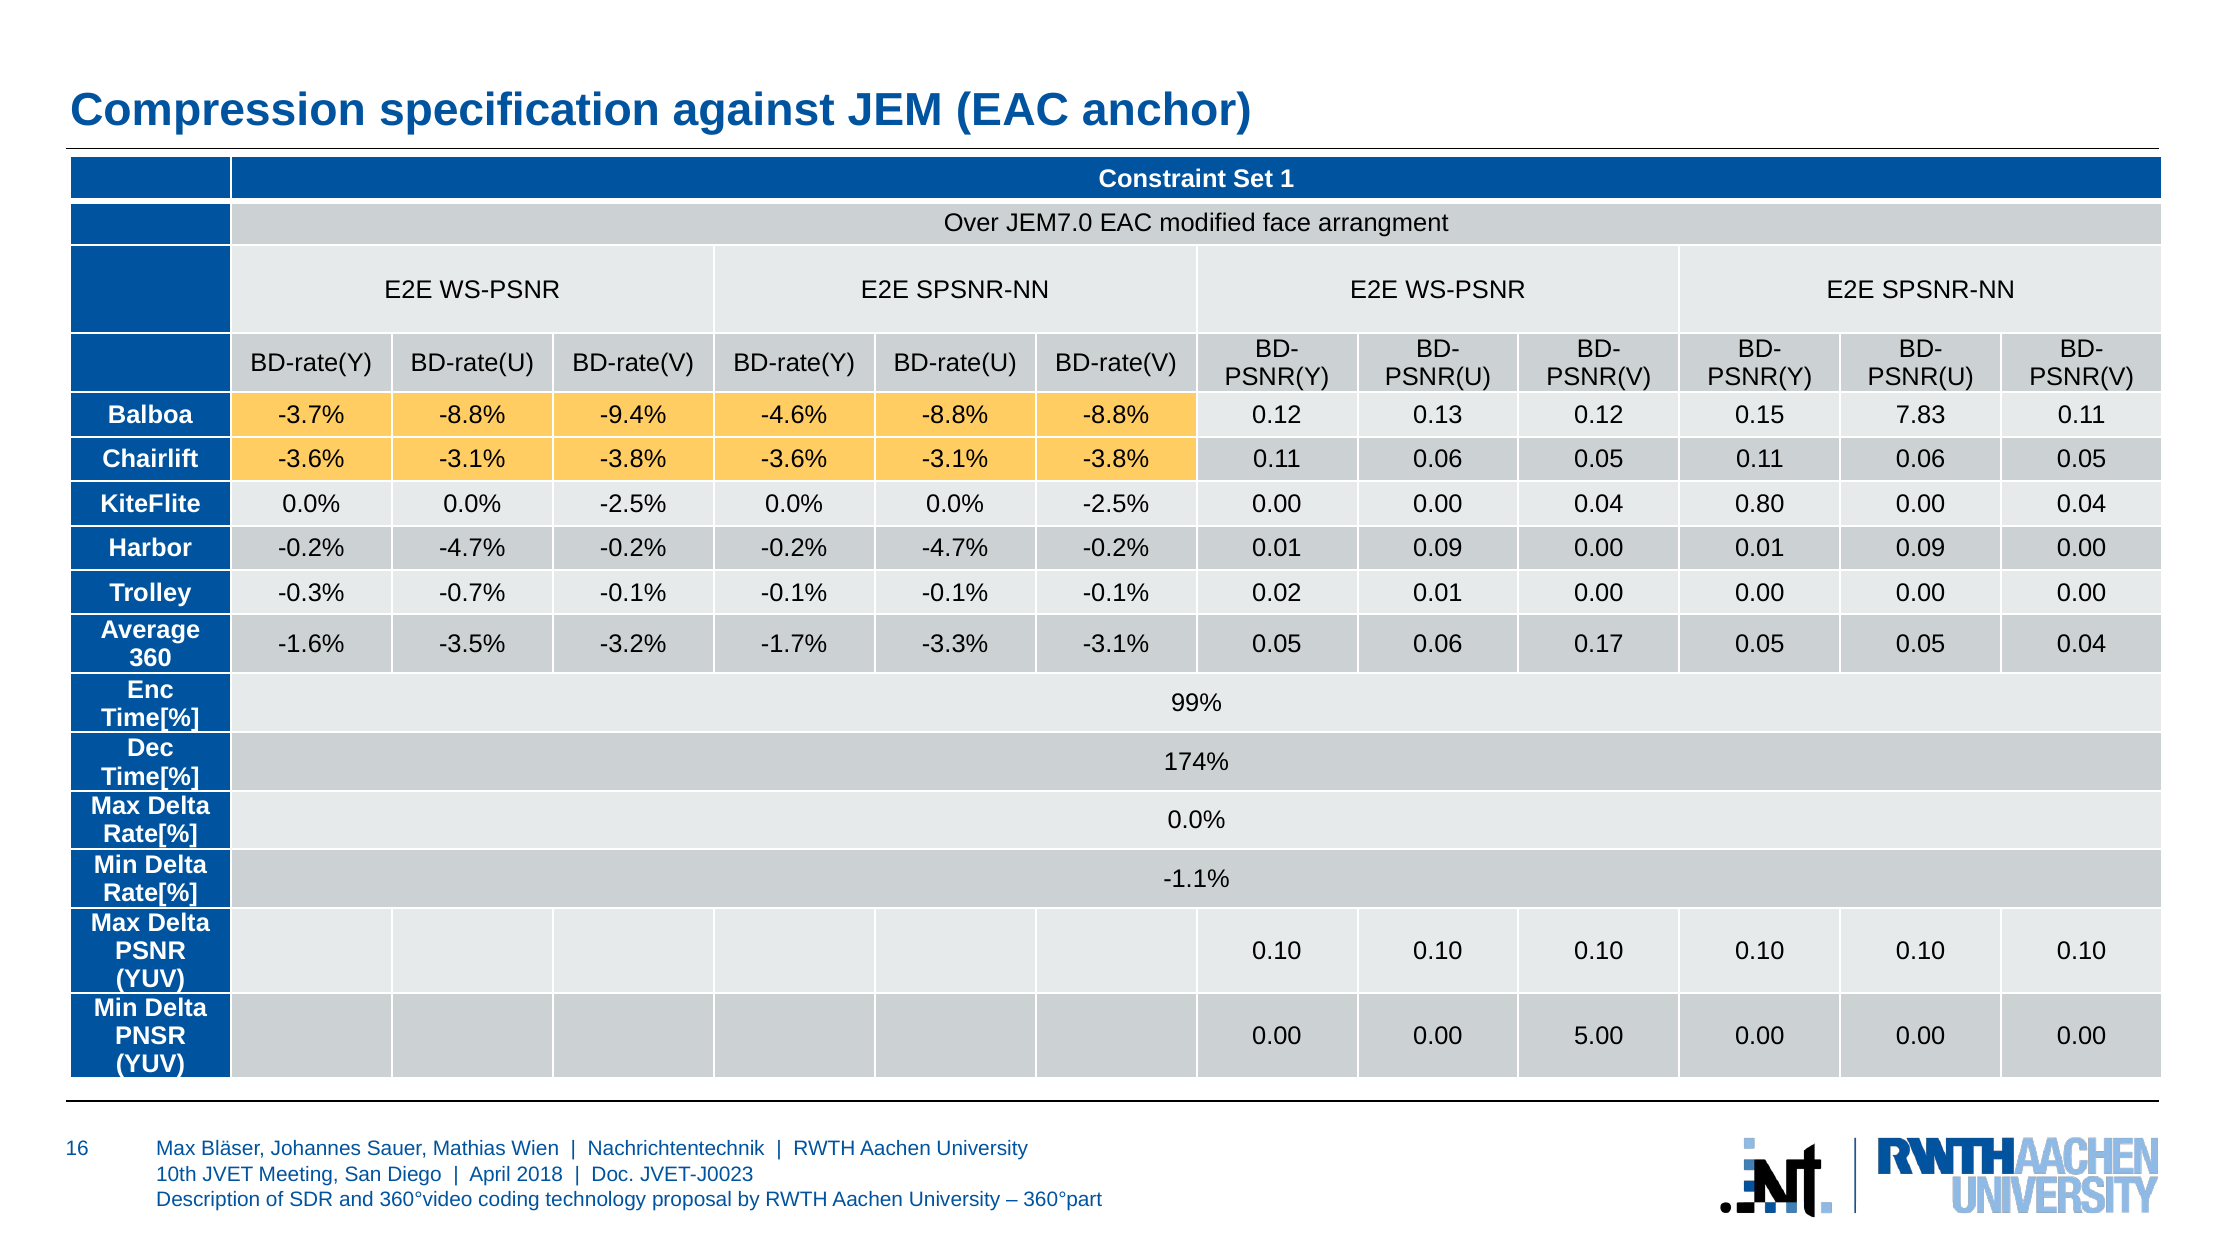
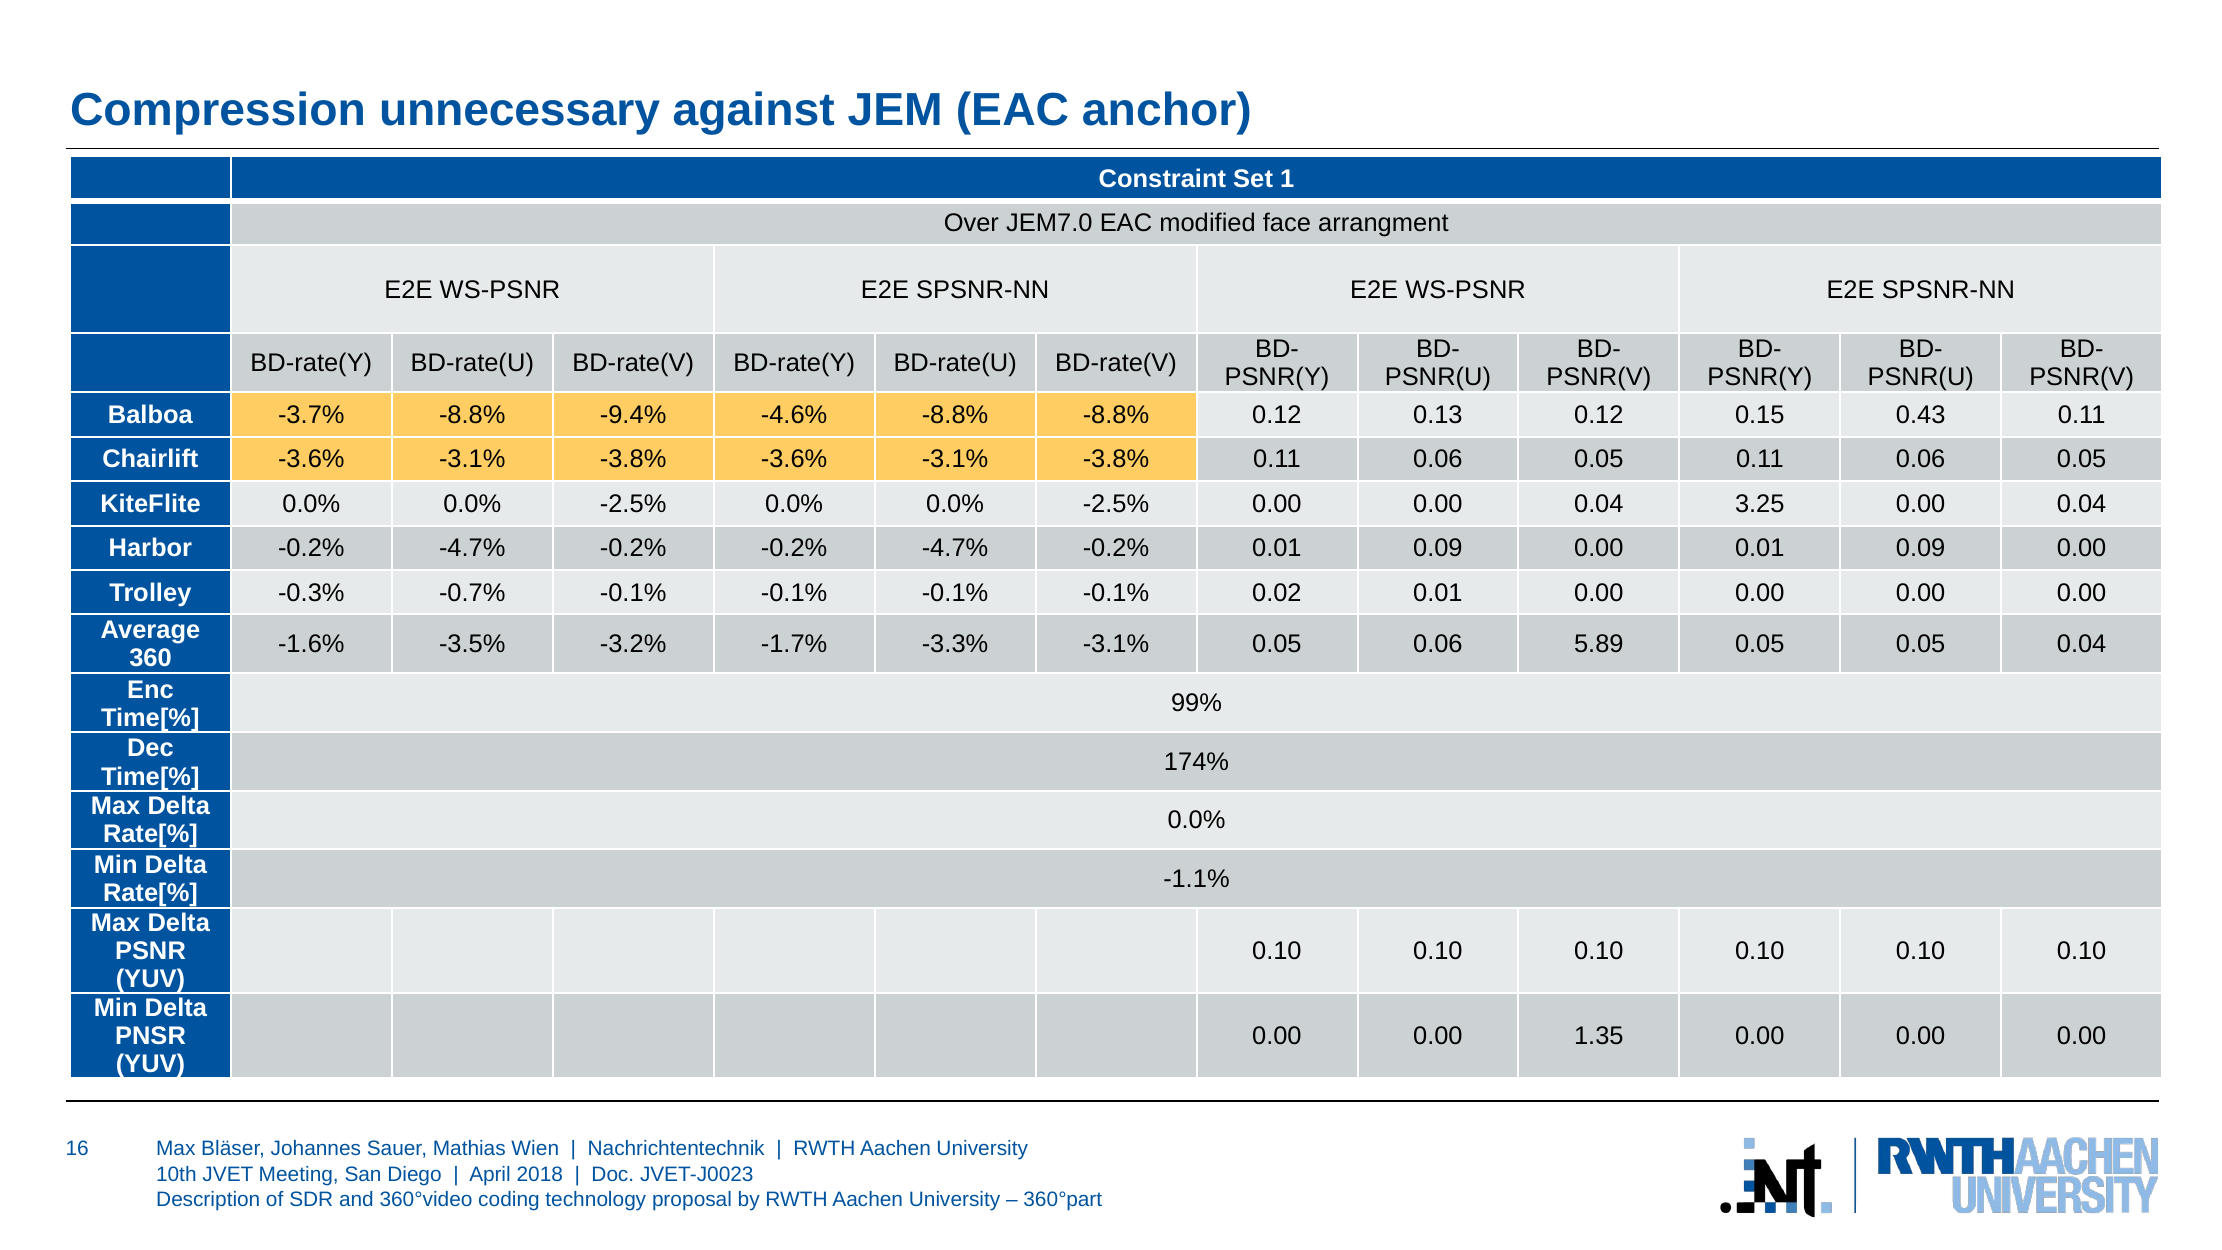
specification: specification -> unnecessary
7.83: 7.83 -> 0.43
0.80: 0.80 -> 3.25
0.17: 0.17 -> 5.89
5.00: 5.00 -> 1.35
